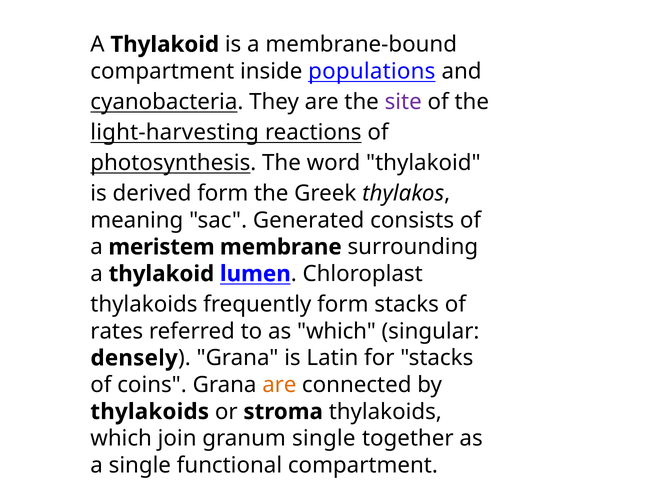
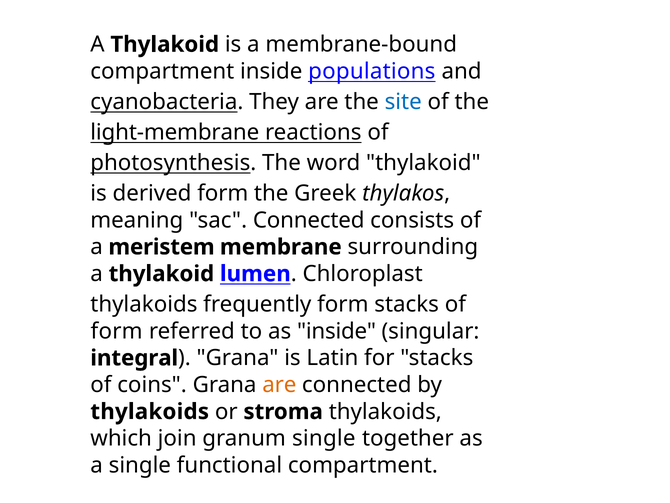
site colour: purple -> blue
light-harvesting: light-harvesting -> light-membrane
sac Generated: Generated -> Connected
rates at (117, 331): rates -> form
as which: which -> inside
densely: densely -> integral
